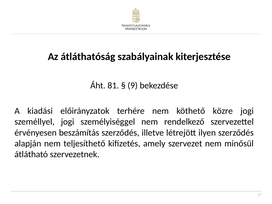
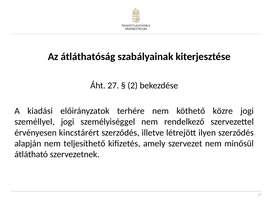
81: 81 -> 27
9: 9 -> 2
beszámítás: beszámítás -> kincstárért
